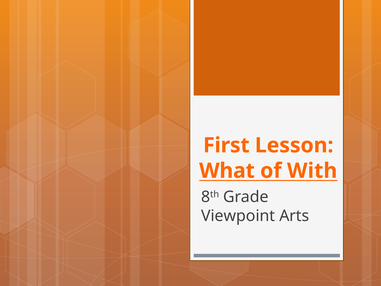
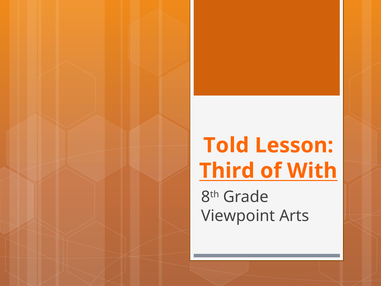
First: First -> Told
What: What -> Third
